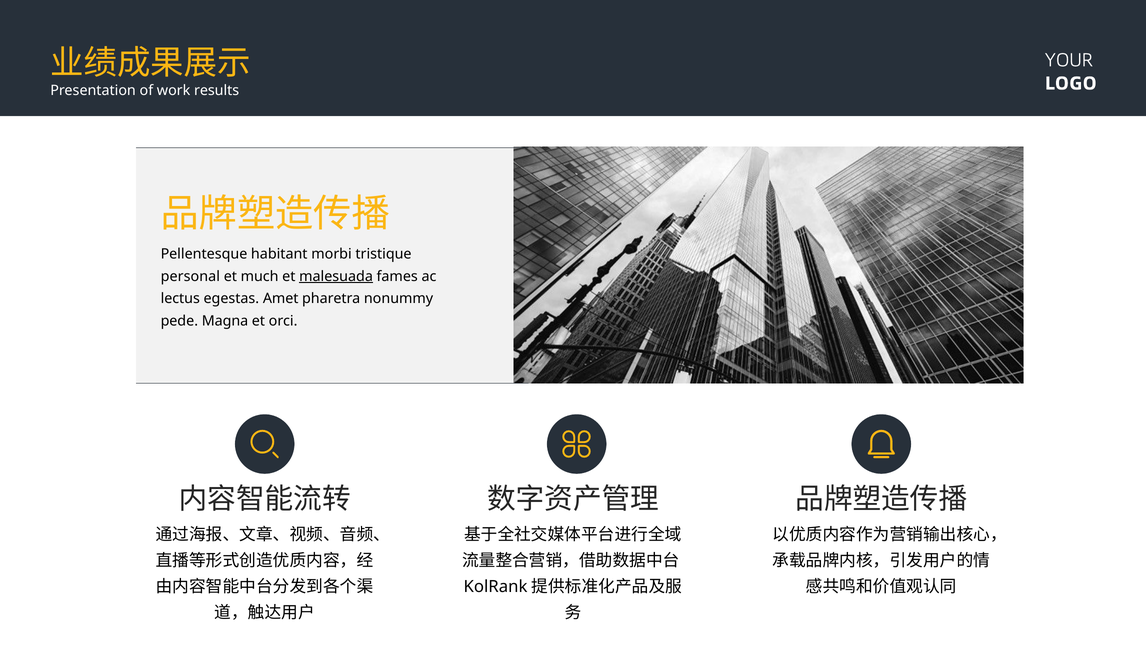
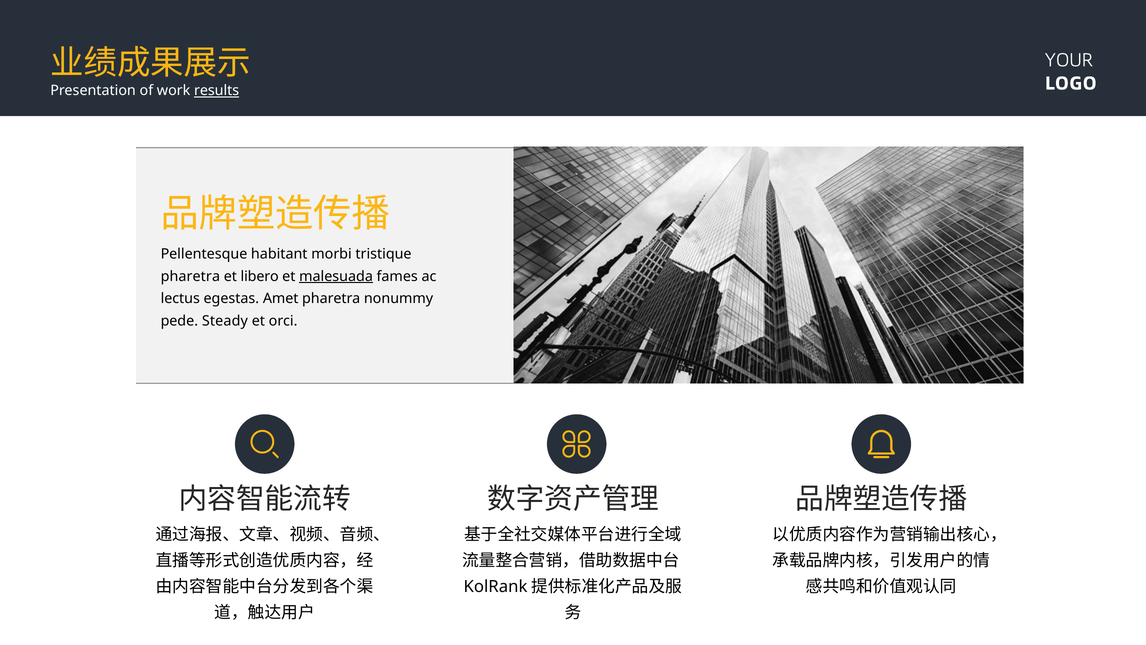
results underline: none -> present
personal at (190, 276): personal -> pharetra
much: much -> libero
Magna: Magna -> Steady
